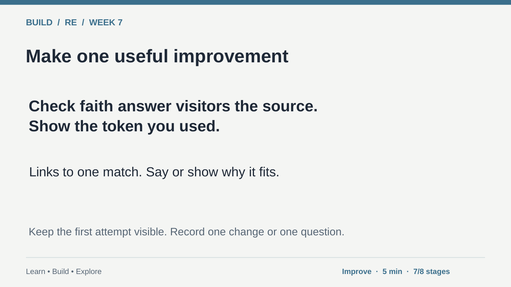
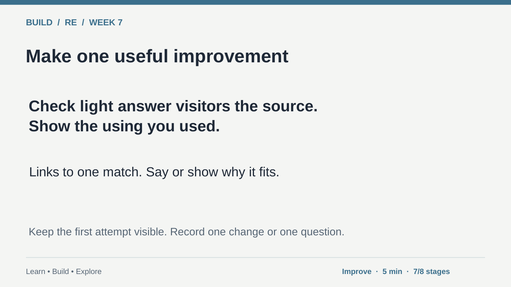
faith: faith -> light
token: token -> using
